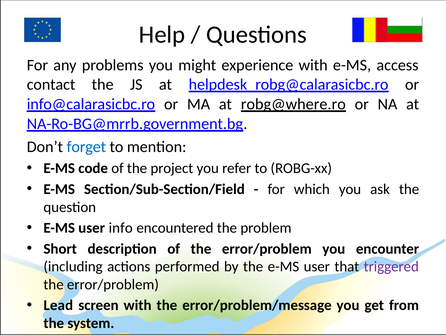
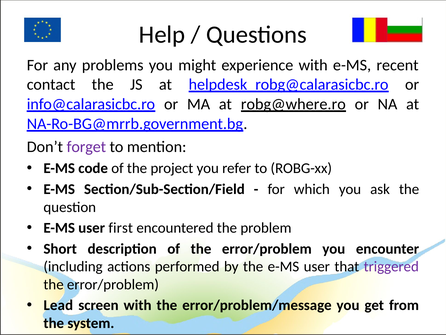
access: access -> recent
forget colour: blue -> purple
info: info -> first
